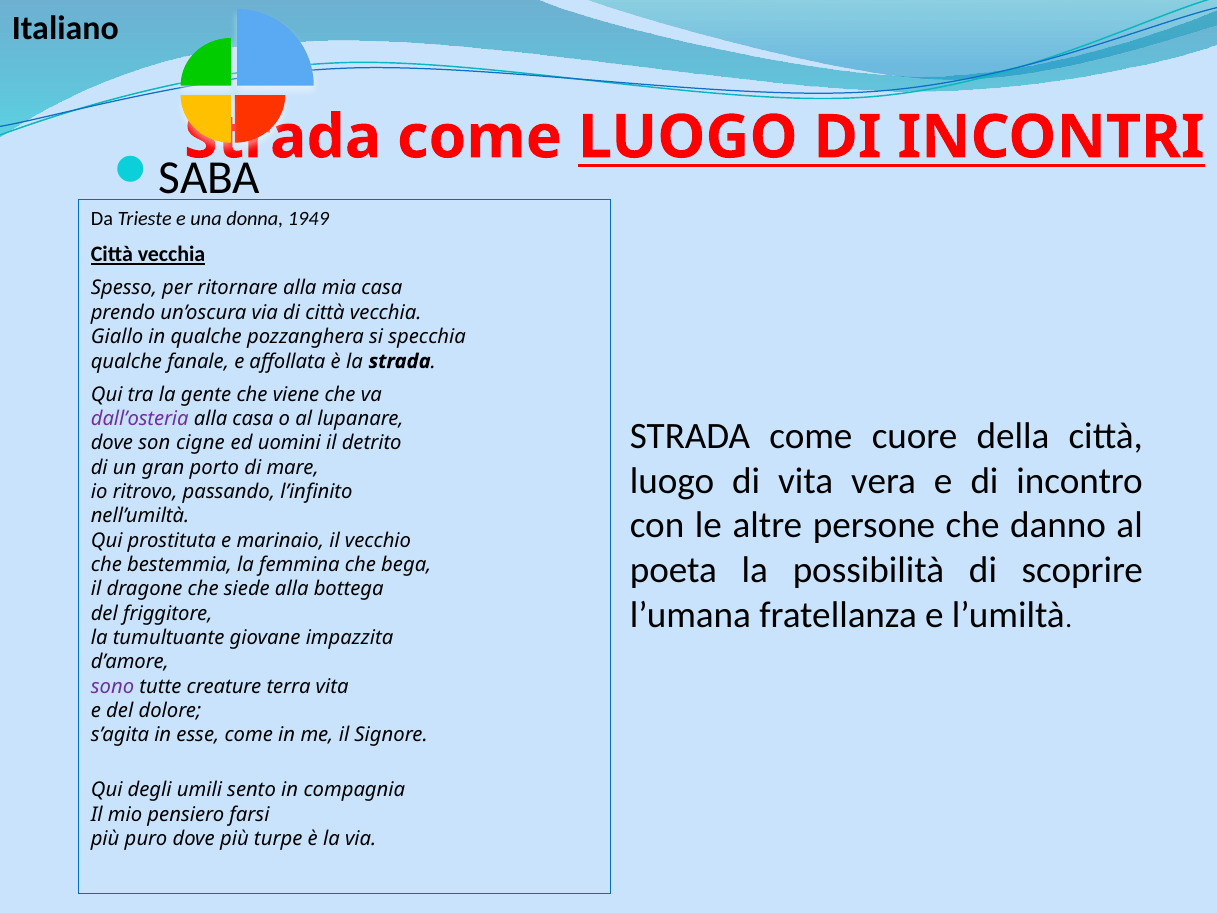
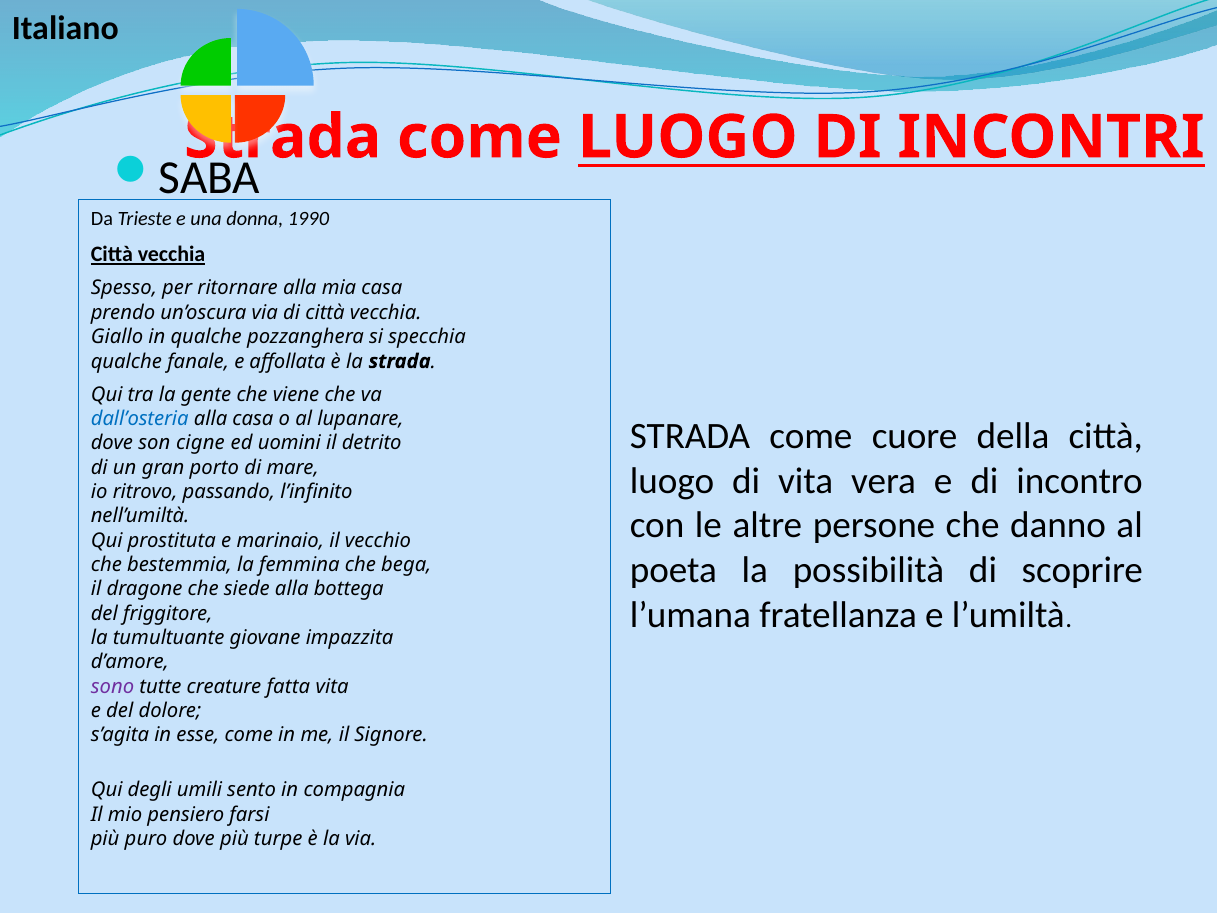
1949: 1949 -> 1990
dall’osteria colour: purple -> blue
terra: terra -> fatta
